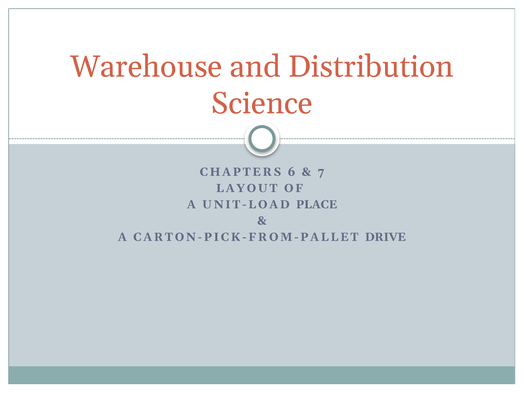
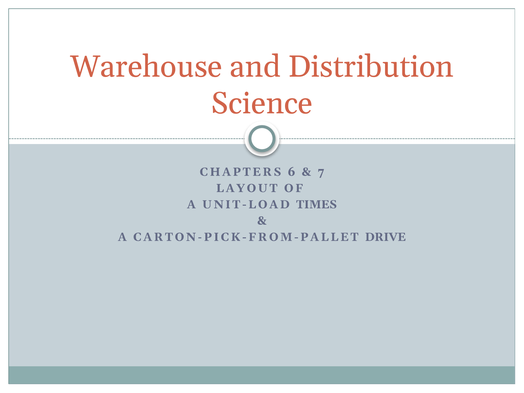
PLACE: PLACE -> TIMES
